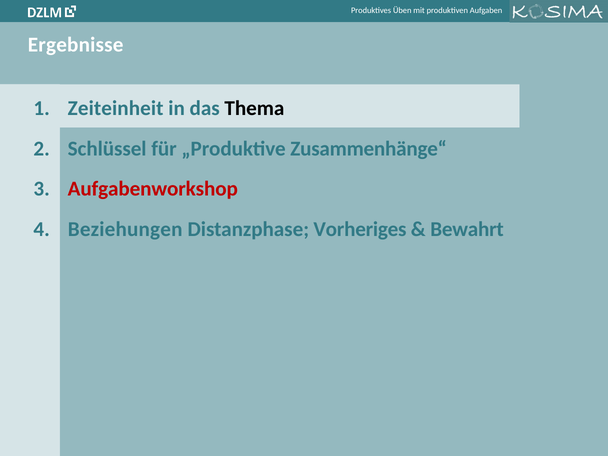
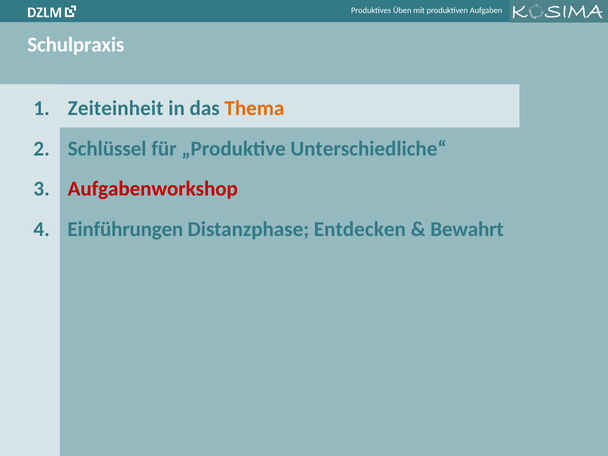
Ergebnisse: Ergebnisse -> Schulpraxis
Thema colour: black -> orange
Zusammenhänge“: Zusammenhänge“ -> Unterschiedliche“
Beziehungen: Beziehungen -> Einführungen
Vorheriges: Vorheriges -> Entdecken
